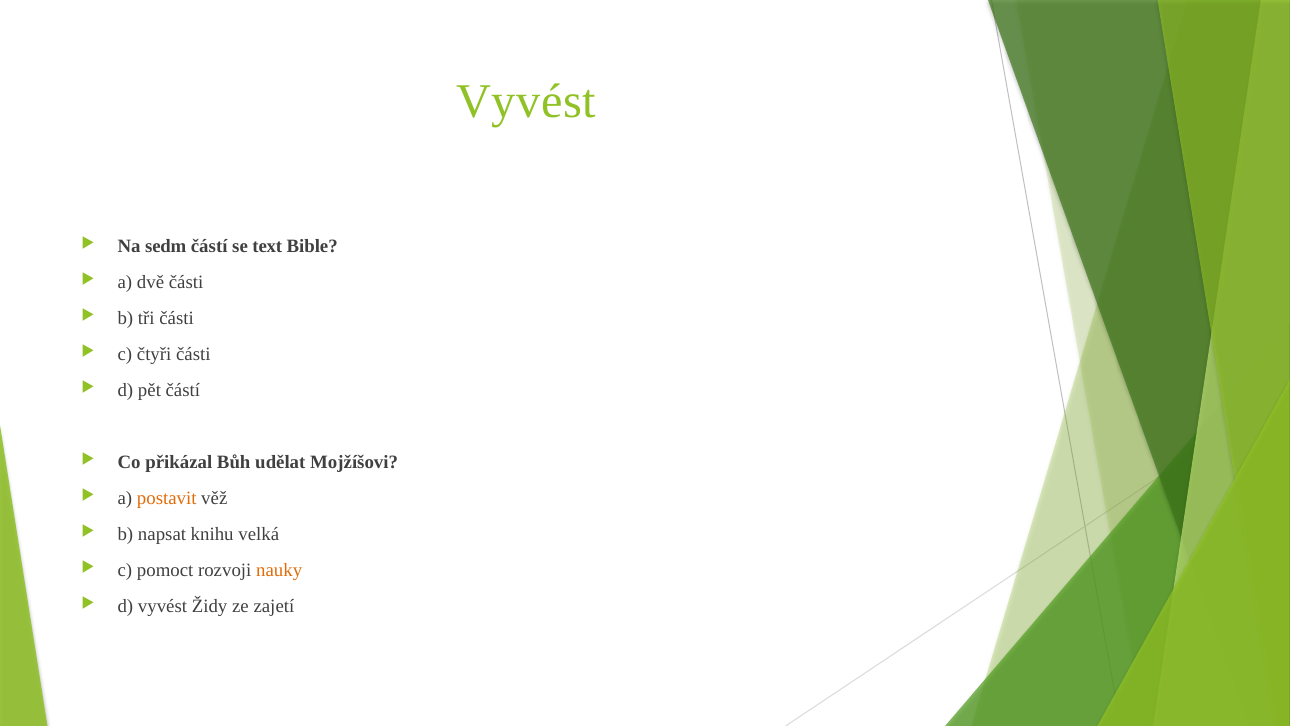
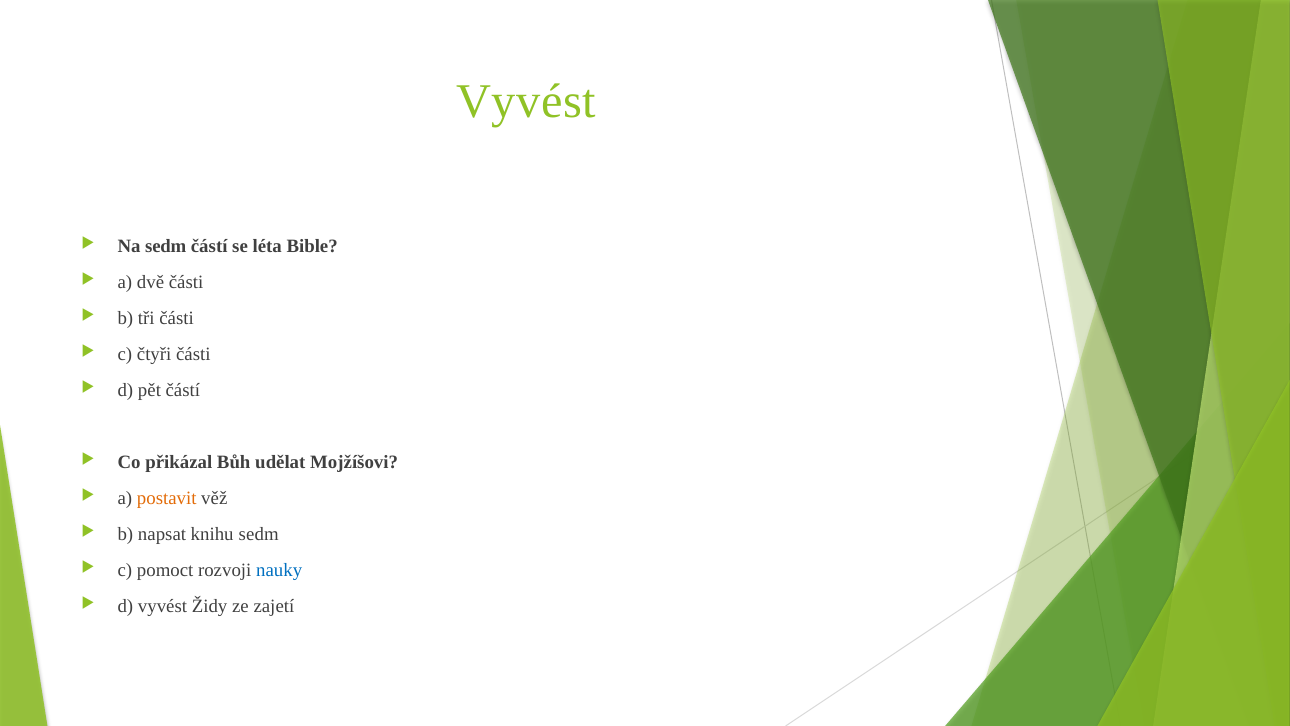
text: text -> léta
knihu velká: velká -> sedm
nauky colour: orange -> blue
